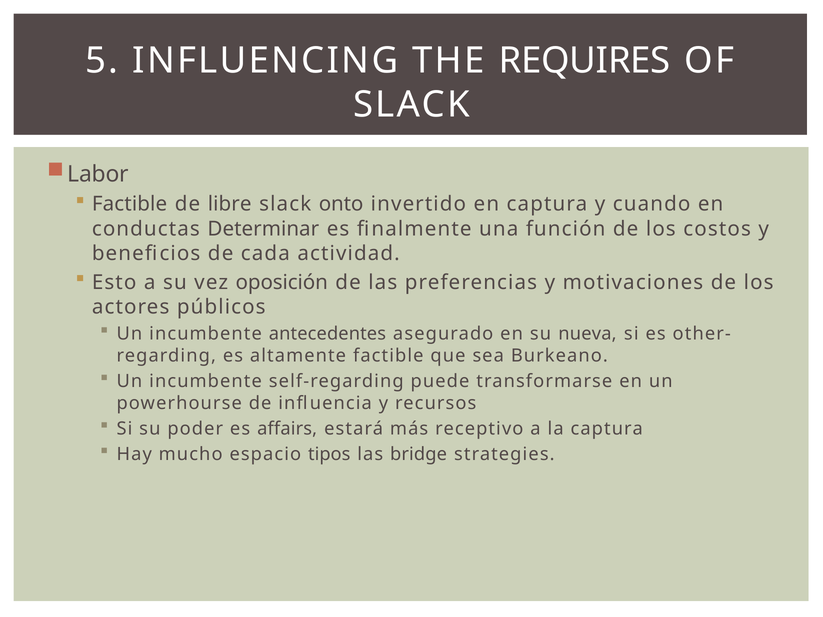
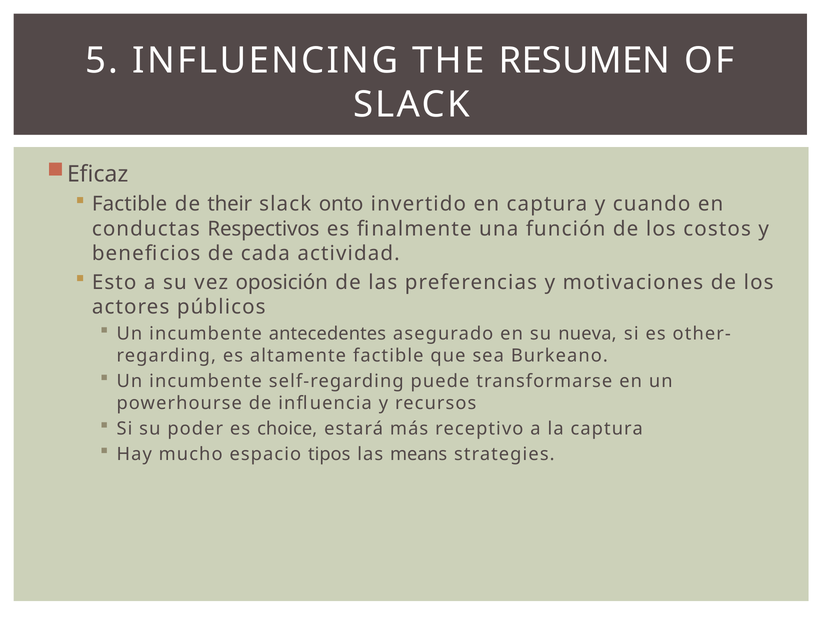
REQUIRES: REQUIRES -> RESUMEN
Labor: Labor -> Eficaz
libre: libre -> their
Determinar: Determinar -> Respectivos
affairs: affairs -> choice
bridge: bridge -> means
